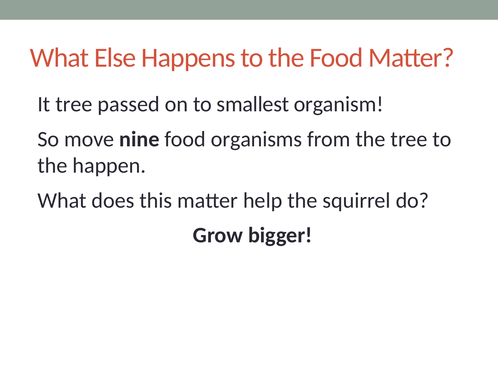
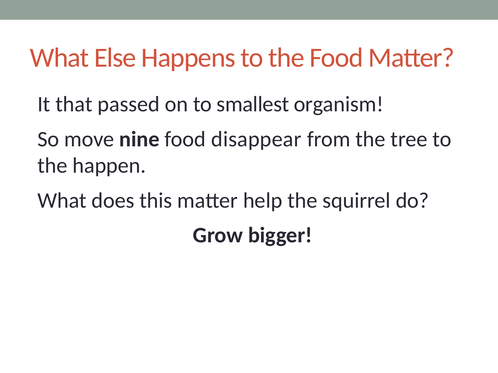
It tree: tree -> that
organisms: organisms -> disappear
